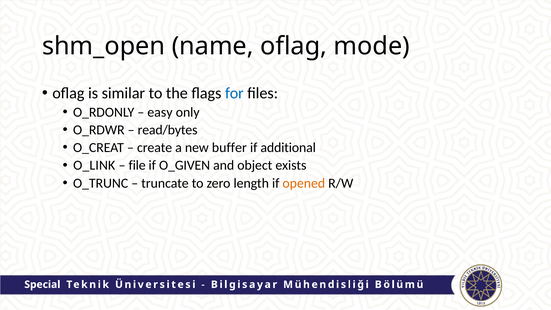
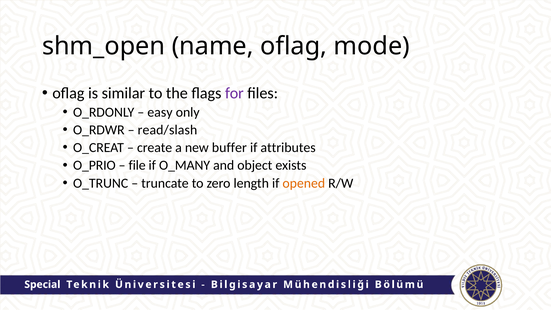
for colour: blue -> purple
read/bytes: read/bytes -> read/slash
additional: additional -> attributes
O_LINK: O_LINK -> O_PRIO
O_GIVEN: O_GIVEN -> O_MANY
